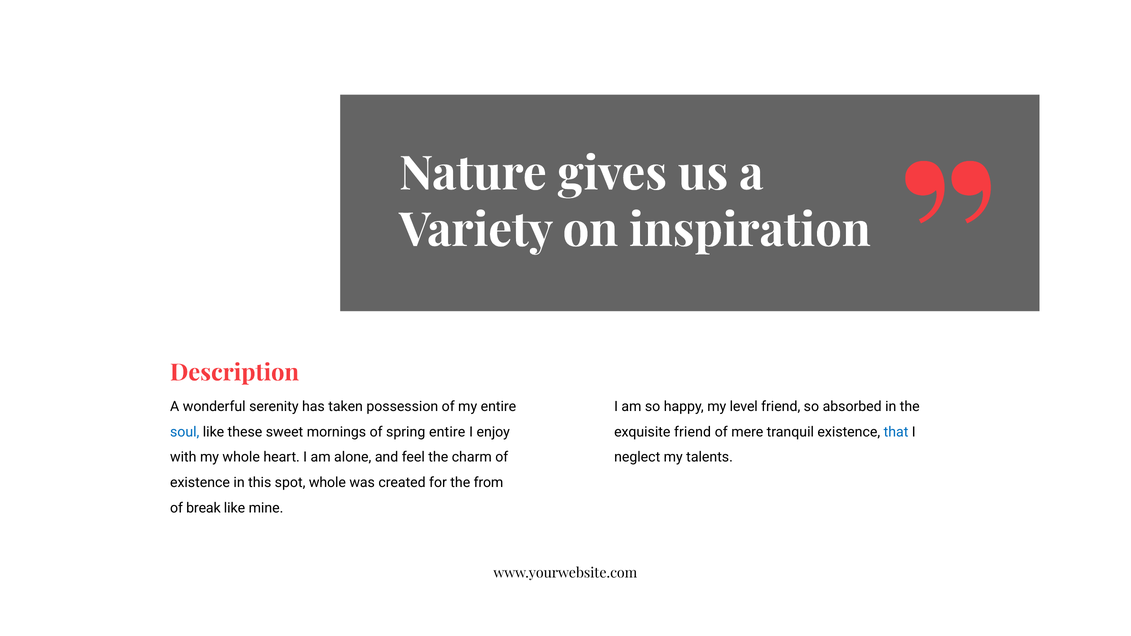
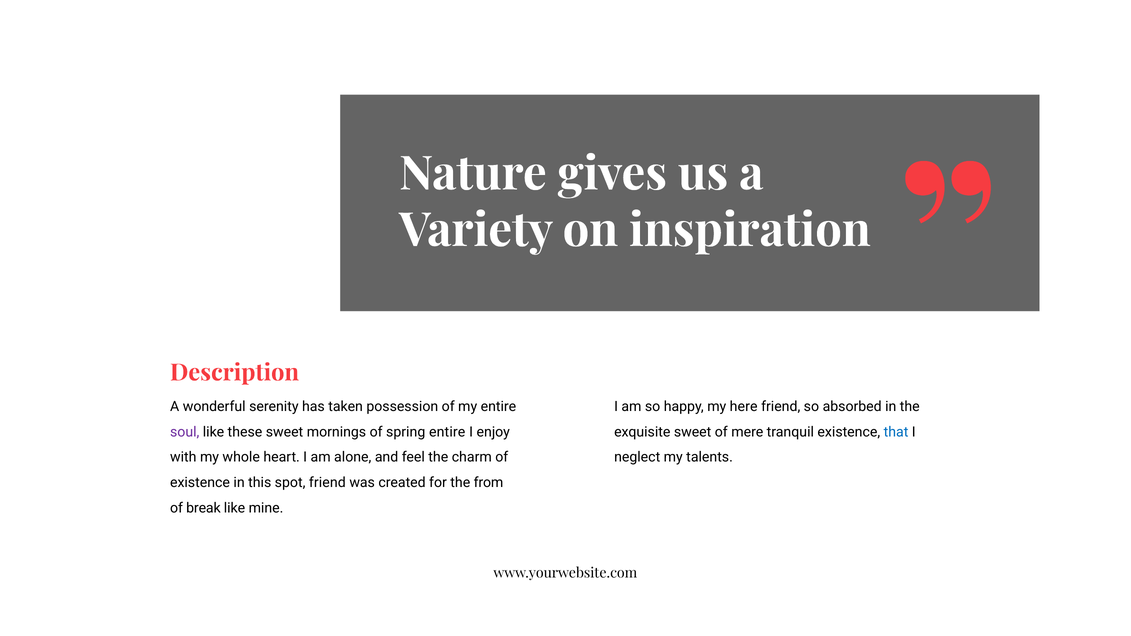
level: level -> here
soul colour: blue -> purple
exquisite friend: friend -> sweet
spot whole: whole -> friend
